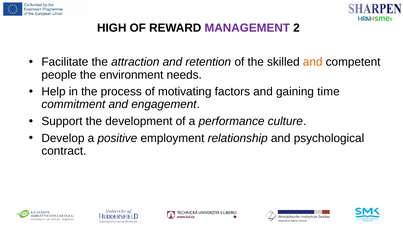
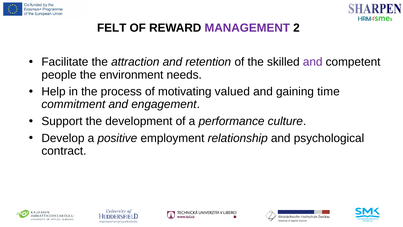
HIGH: HIGH -> FELT
and at (313, 62) colour: orange -> purple
factors: factors -> valued
